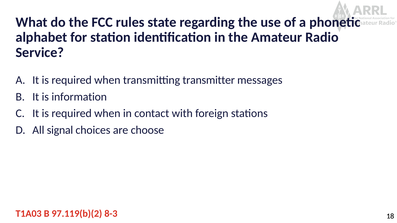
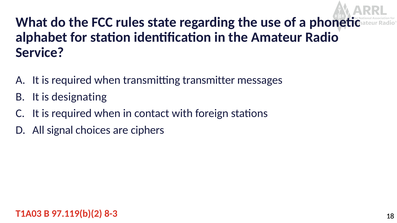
information: information -> designating
choose: choose -> ciphers
